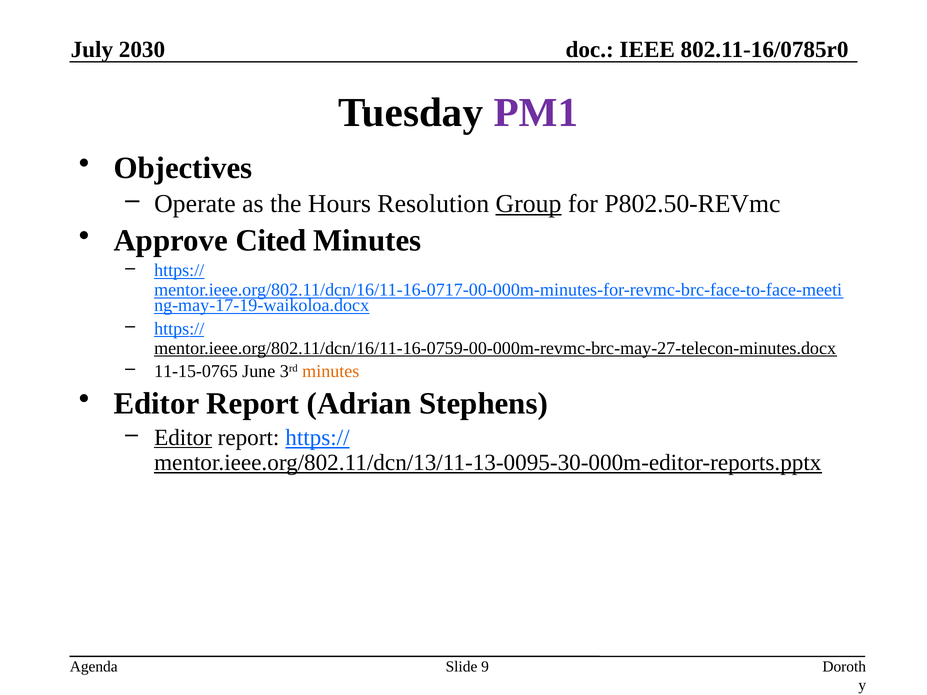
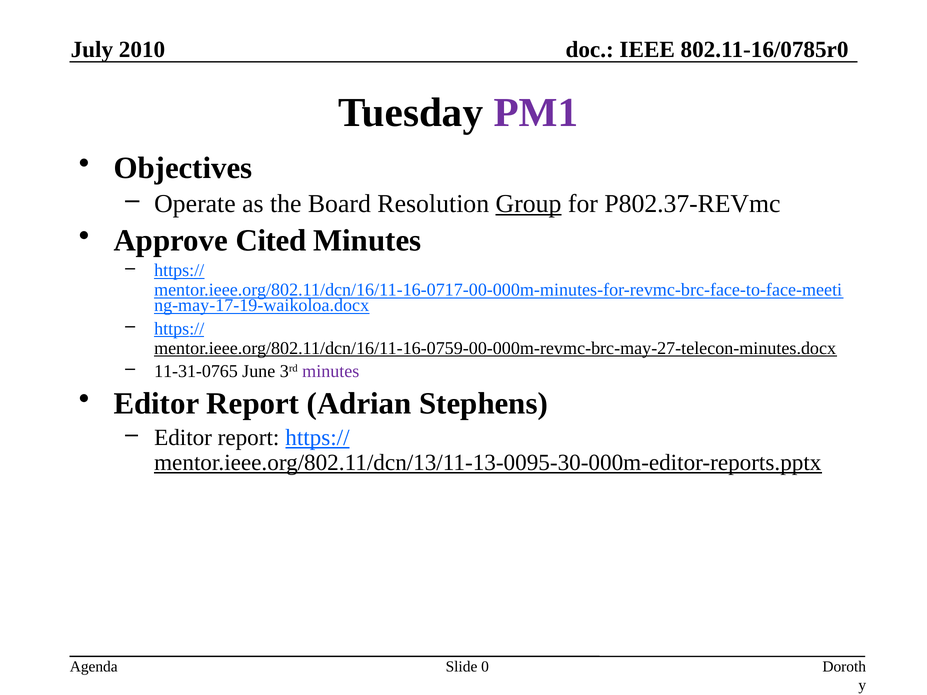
2030: 2030 -> 2010
Hours: Hours -> Board
P802.50-REVmc: P802.50-REVmc -> P802.37-REVmc
11-15-0765: 11-15-0765 -> 11-31-0765
minutes at (331, 371) colour: orange -> purple
Editor at (183, 438) underline: present -> none
9: 9 -> 0
